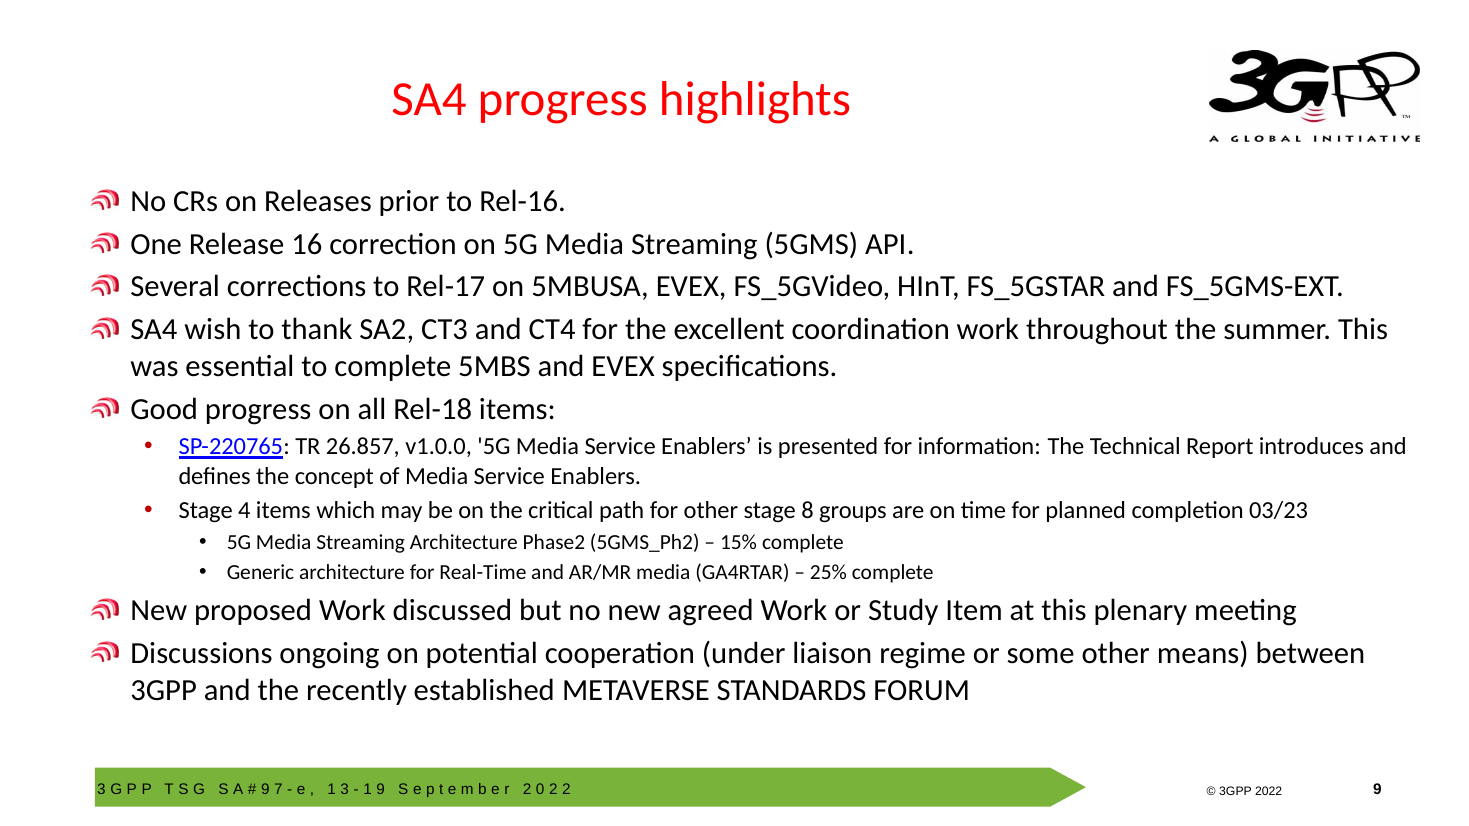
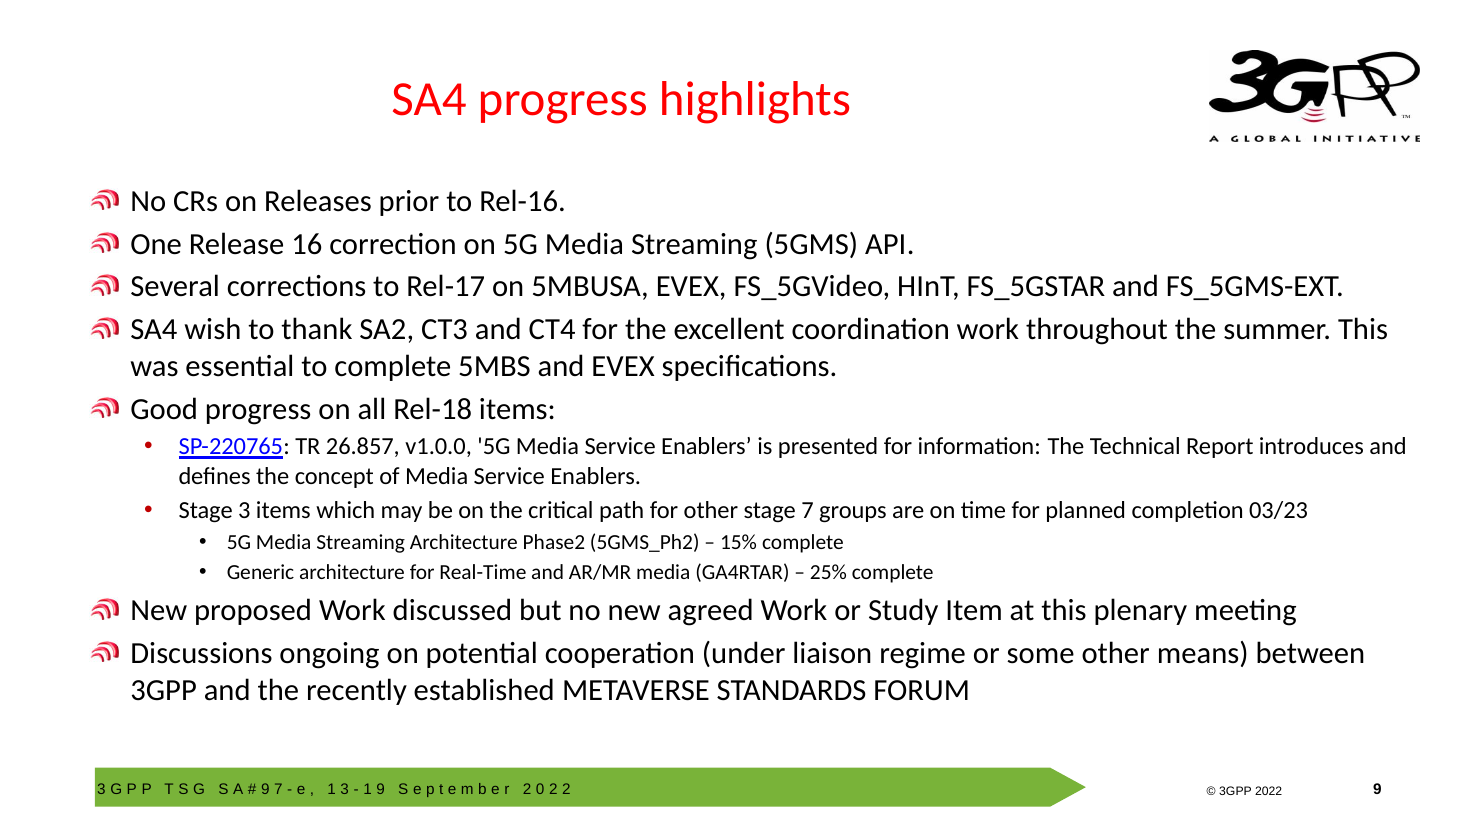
Stage 4: 4 -> 3
stage 8: 8 -> 7
